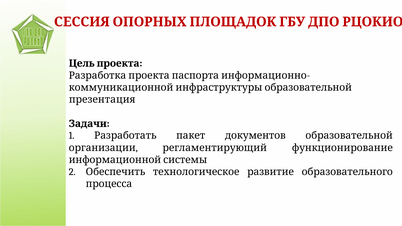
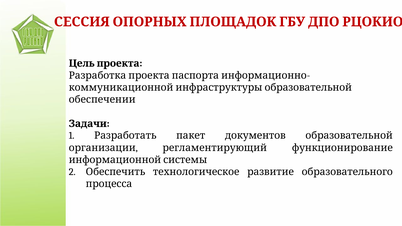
презентация: презентация -> обеспечении
